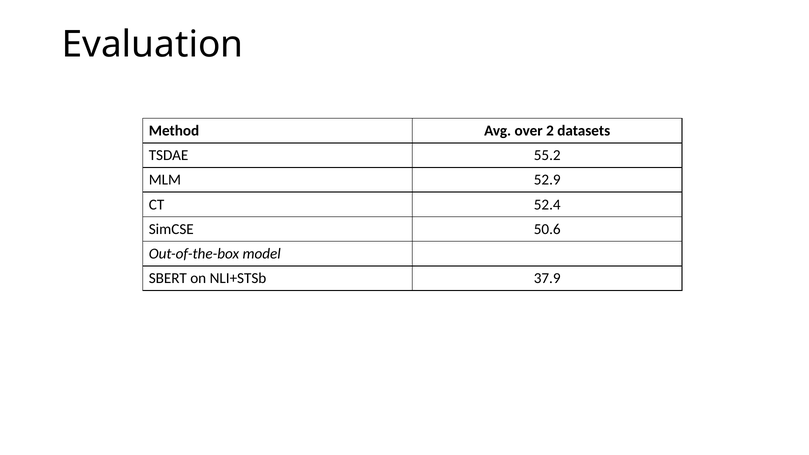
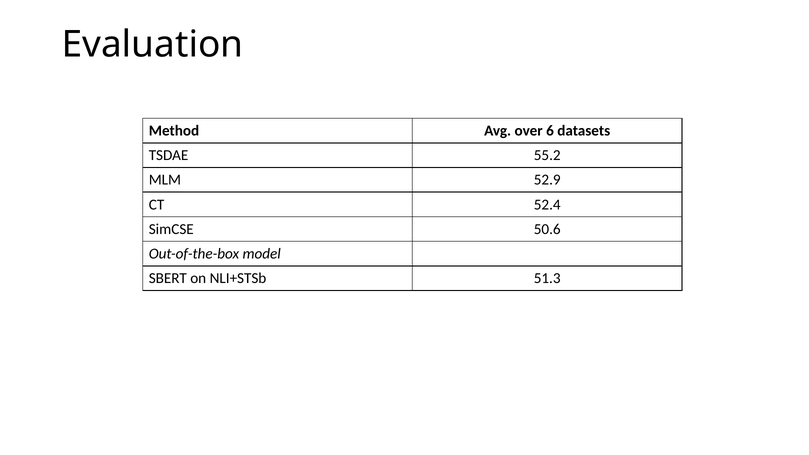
2: 2 -> 6
37.9: 37.9 -> 51.3
